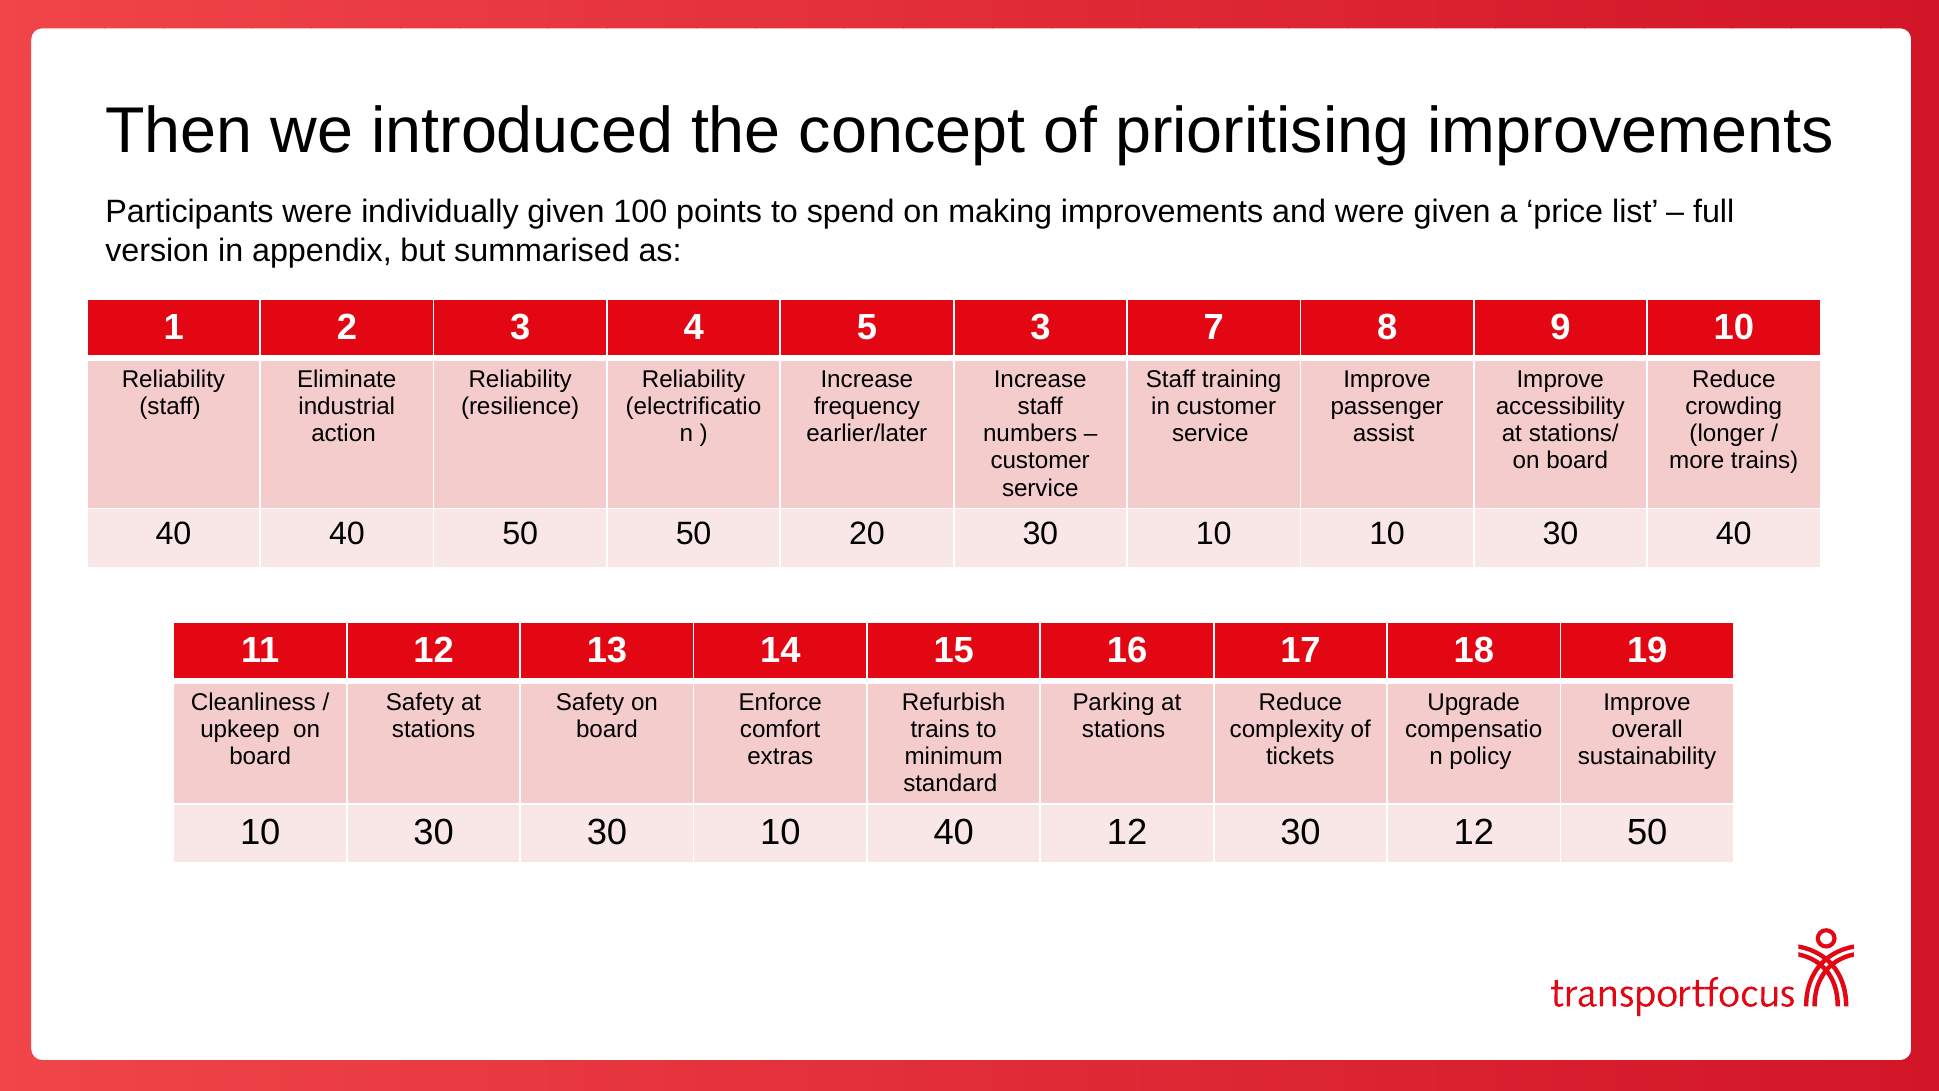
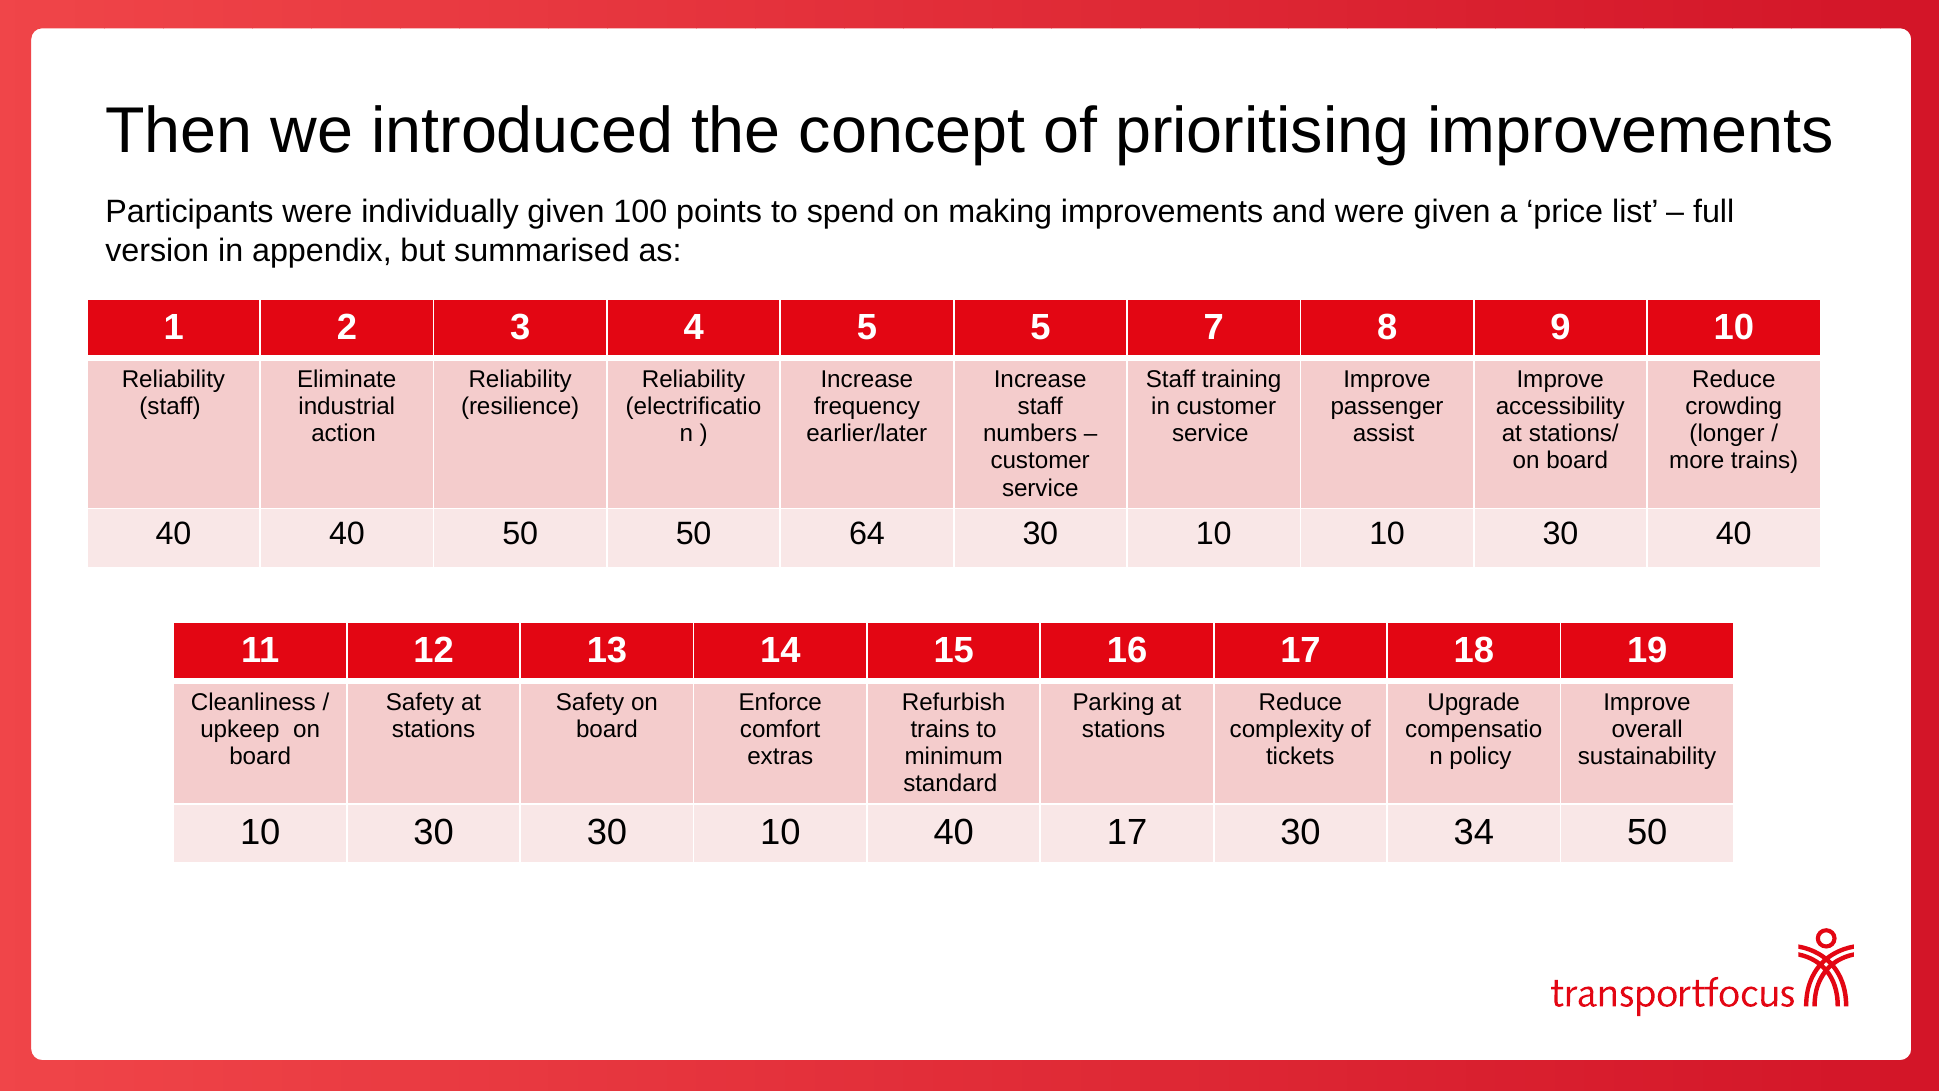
5 3: 3 -> 5
20: 20 -> 64
40 12: 12 -> 17
30 12: 12 -> 34
